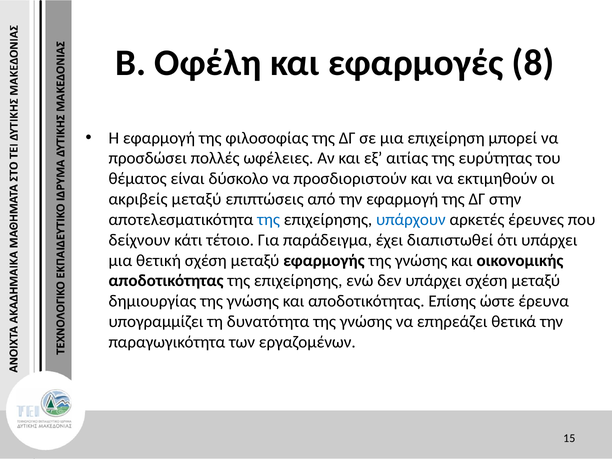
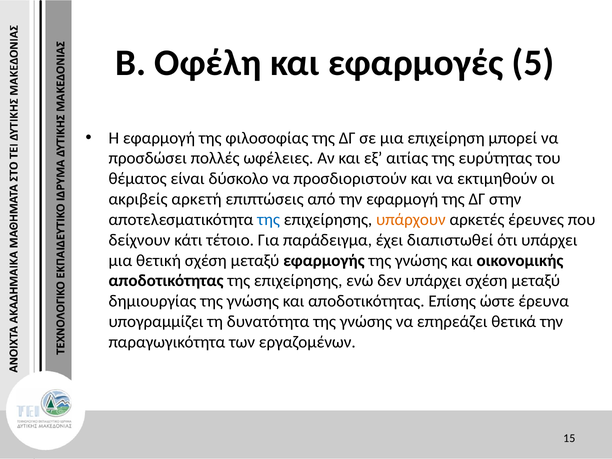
8: 8 -> 5
ακριβείς μεταξύ: μεταξύ -> αρκετή
υπάρχουν colour: blue -> orange
